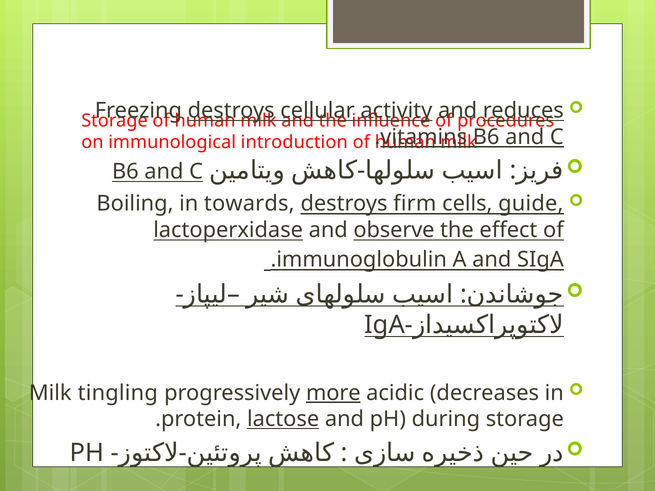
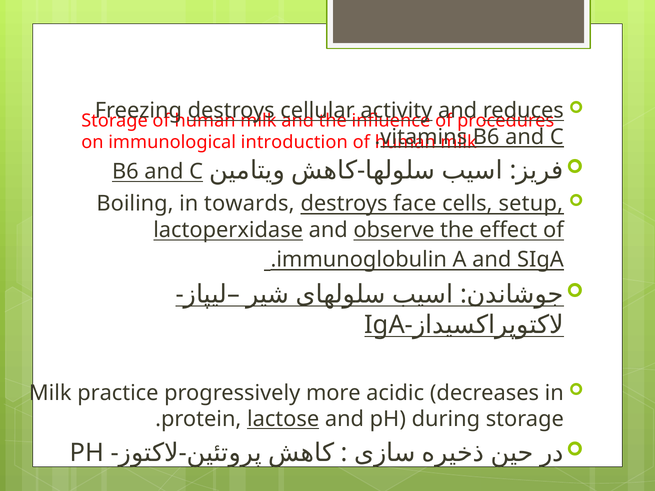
firm: firm -> face
guide: guide -> setup
tingling: tingling -> practice
more underline: present -> none
